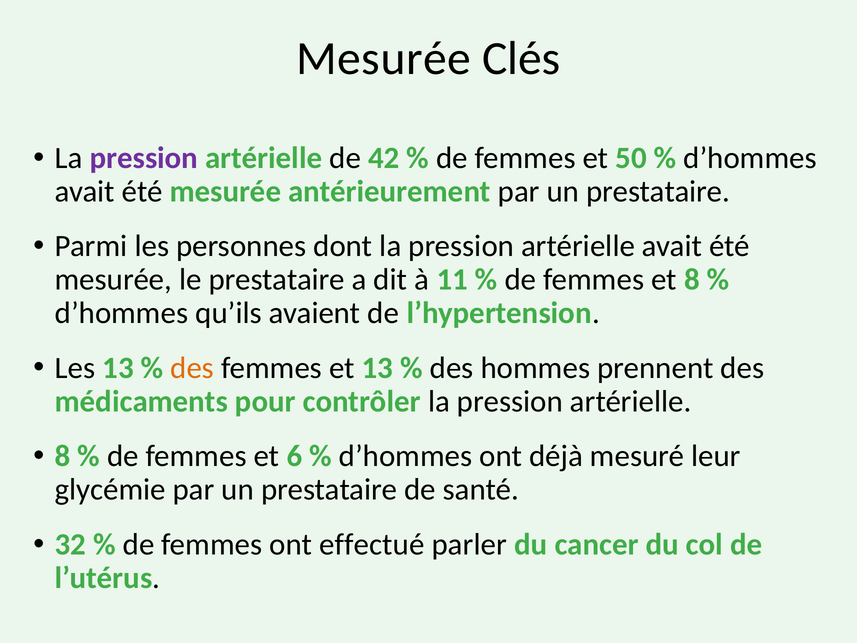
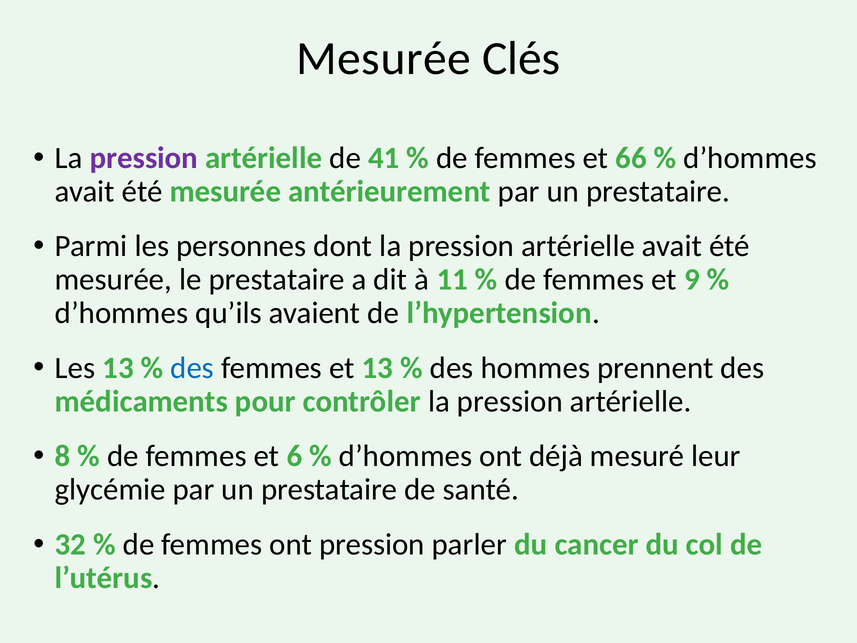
42: 42 -> 41
50: 50 -> 66
et 8: 8 -> 9
des at (192, 368) colour: orange -> blue
ont effectué: effectué -> pression
